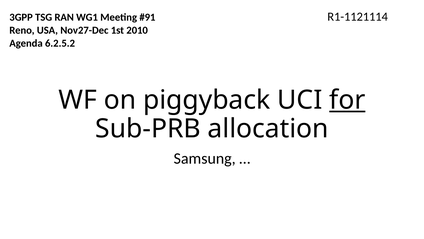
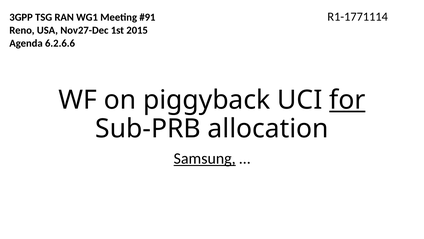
R1-1121114: R1-1121114 -> R1-1771114
2010: 2010 -> 2015
6.2.5.2: 6.2.5.2 -> 6.2.6.6
Samsung underline: none -> present
